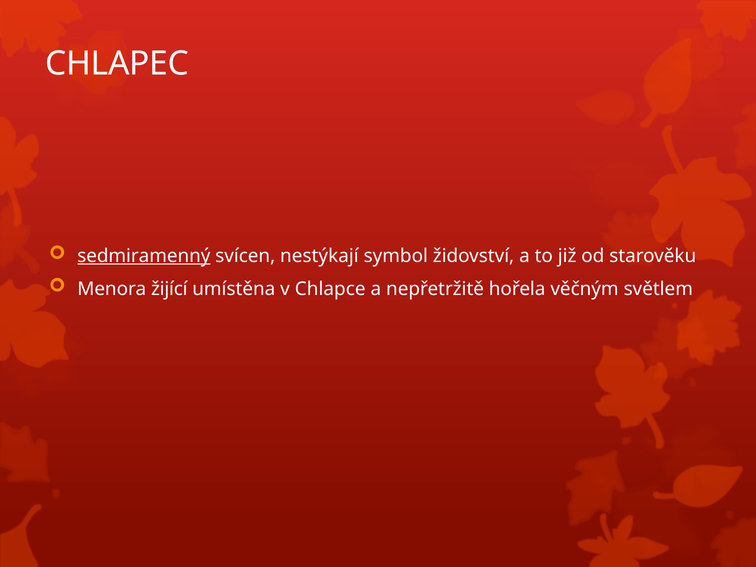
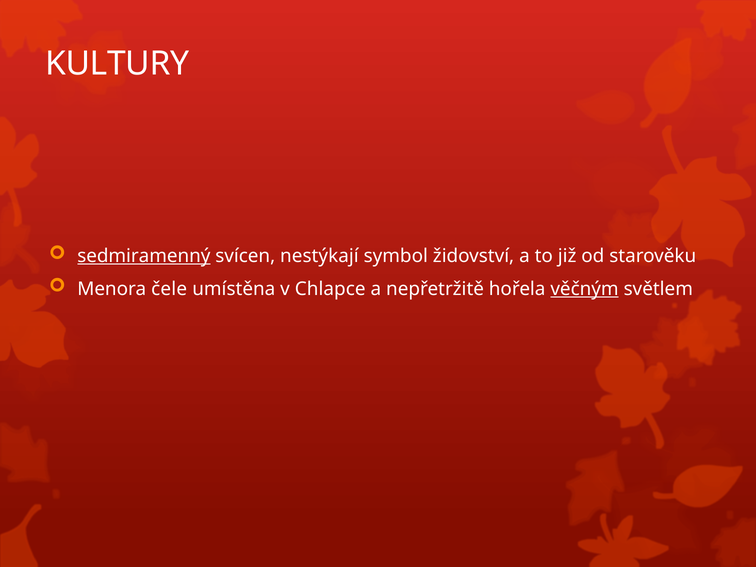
CHLAPEC: CHLAPEC -> KULTURY
žijící: žijící -> čele
věčným underline: none -> present
